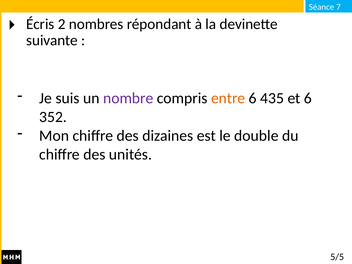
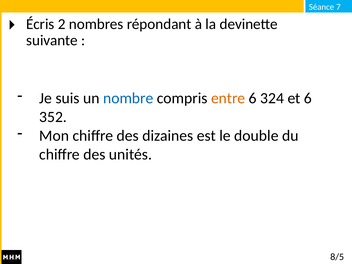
nombre colour: purple -> blue
435: 435 -> 324
5/5: 5/5 -> 8/5
